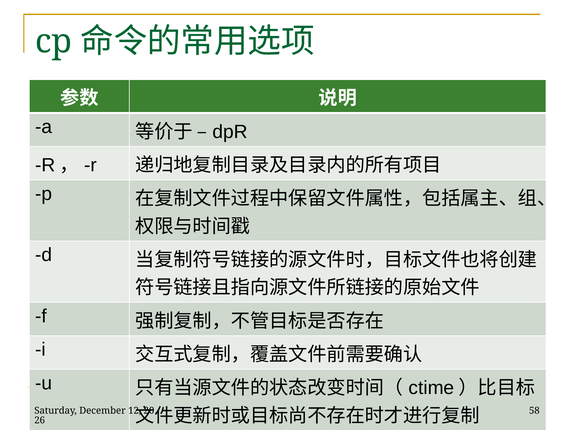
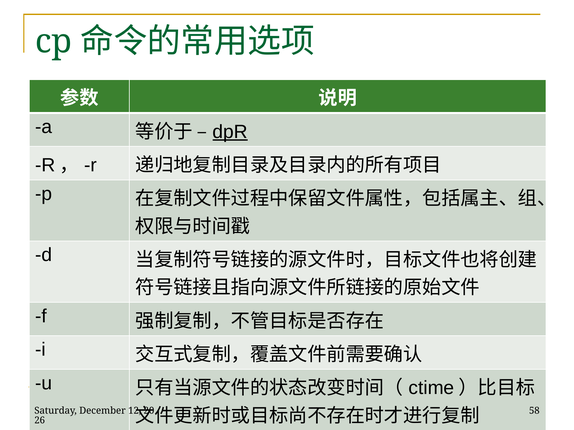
dpR underline: none -> present
